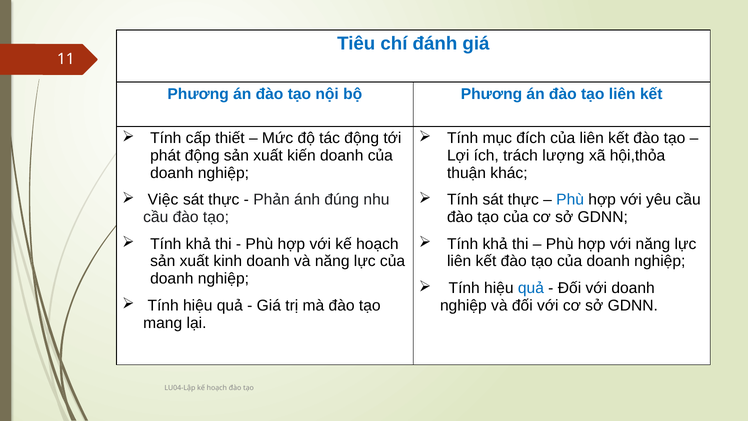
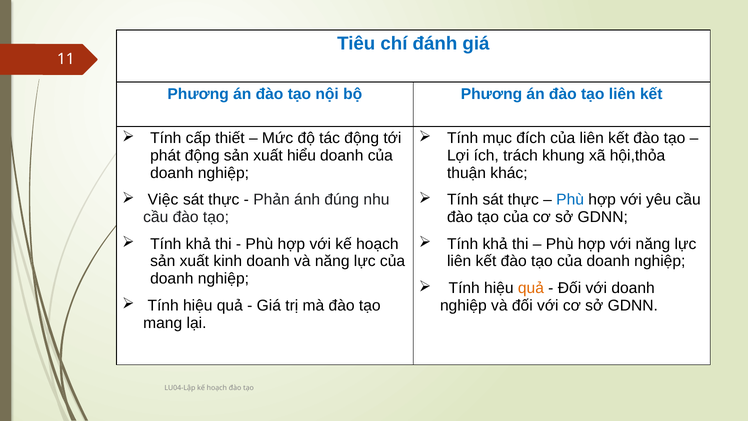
kiến: kiến -> hiểu
lượng: lượng -> khung
quả at (531, 288) colour: blue -> orange
